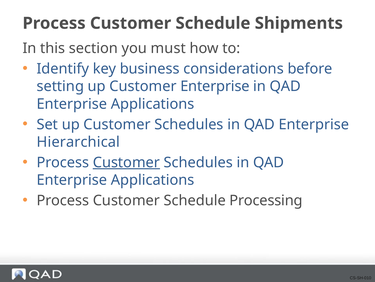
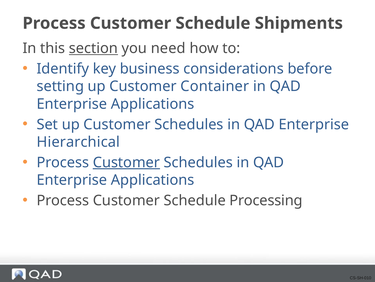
section underline: none -> present
must: must -> need
Customer Enterprise: Enterprise -> Container
